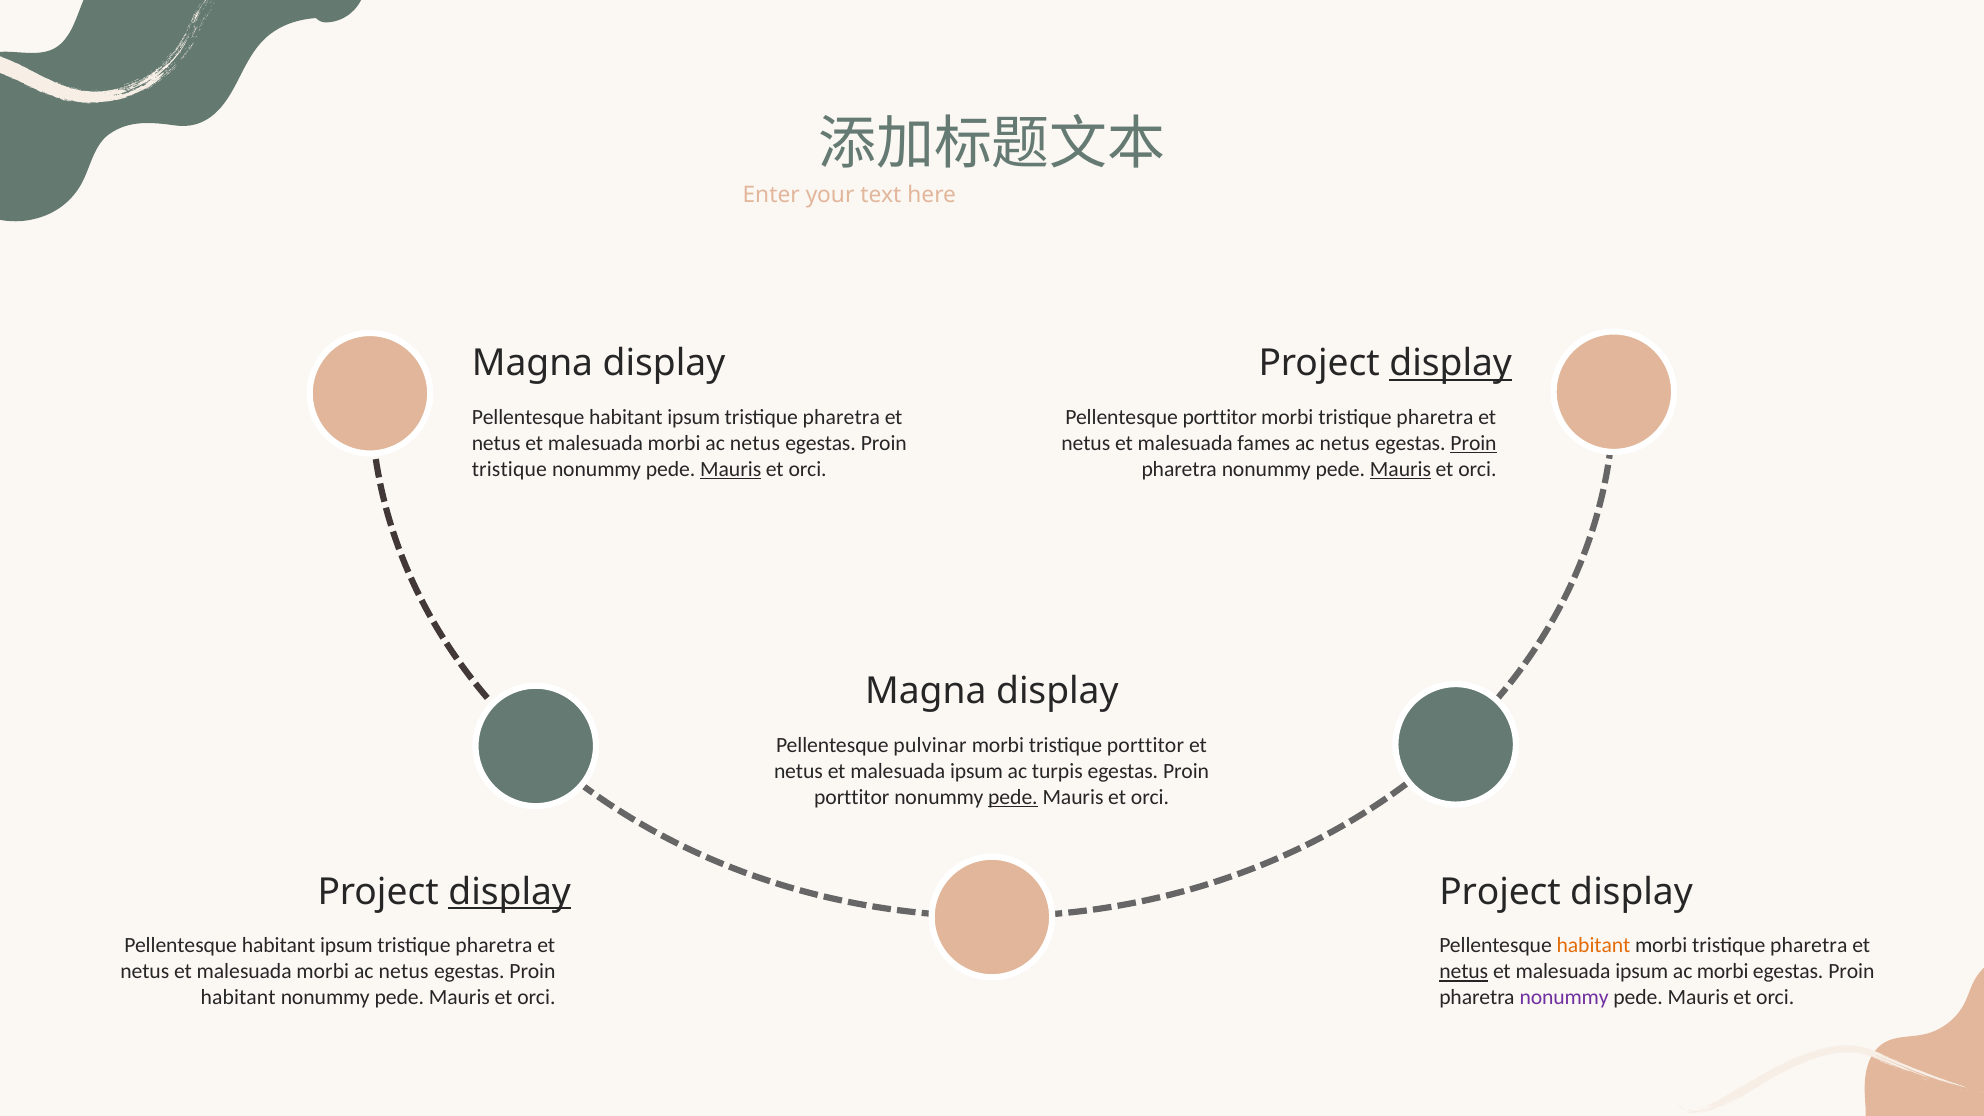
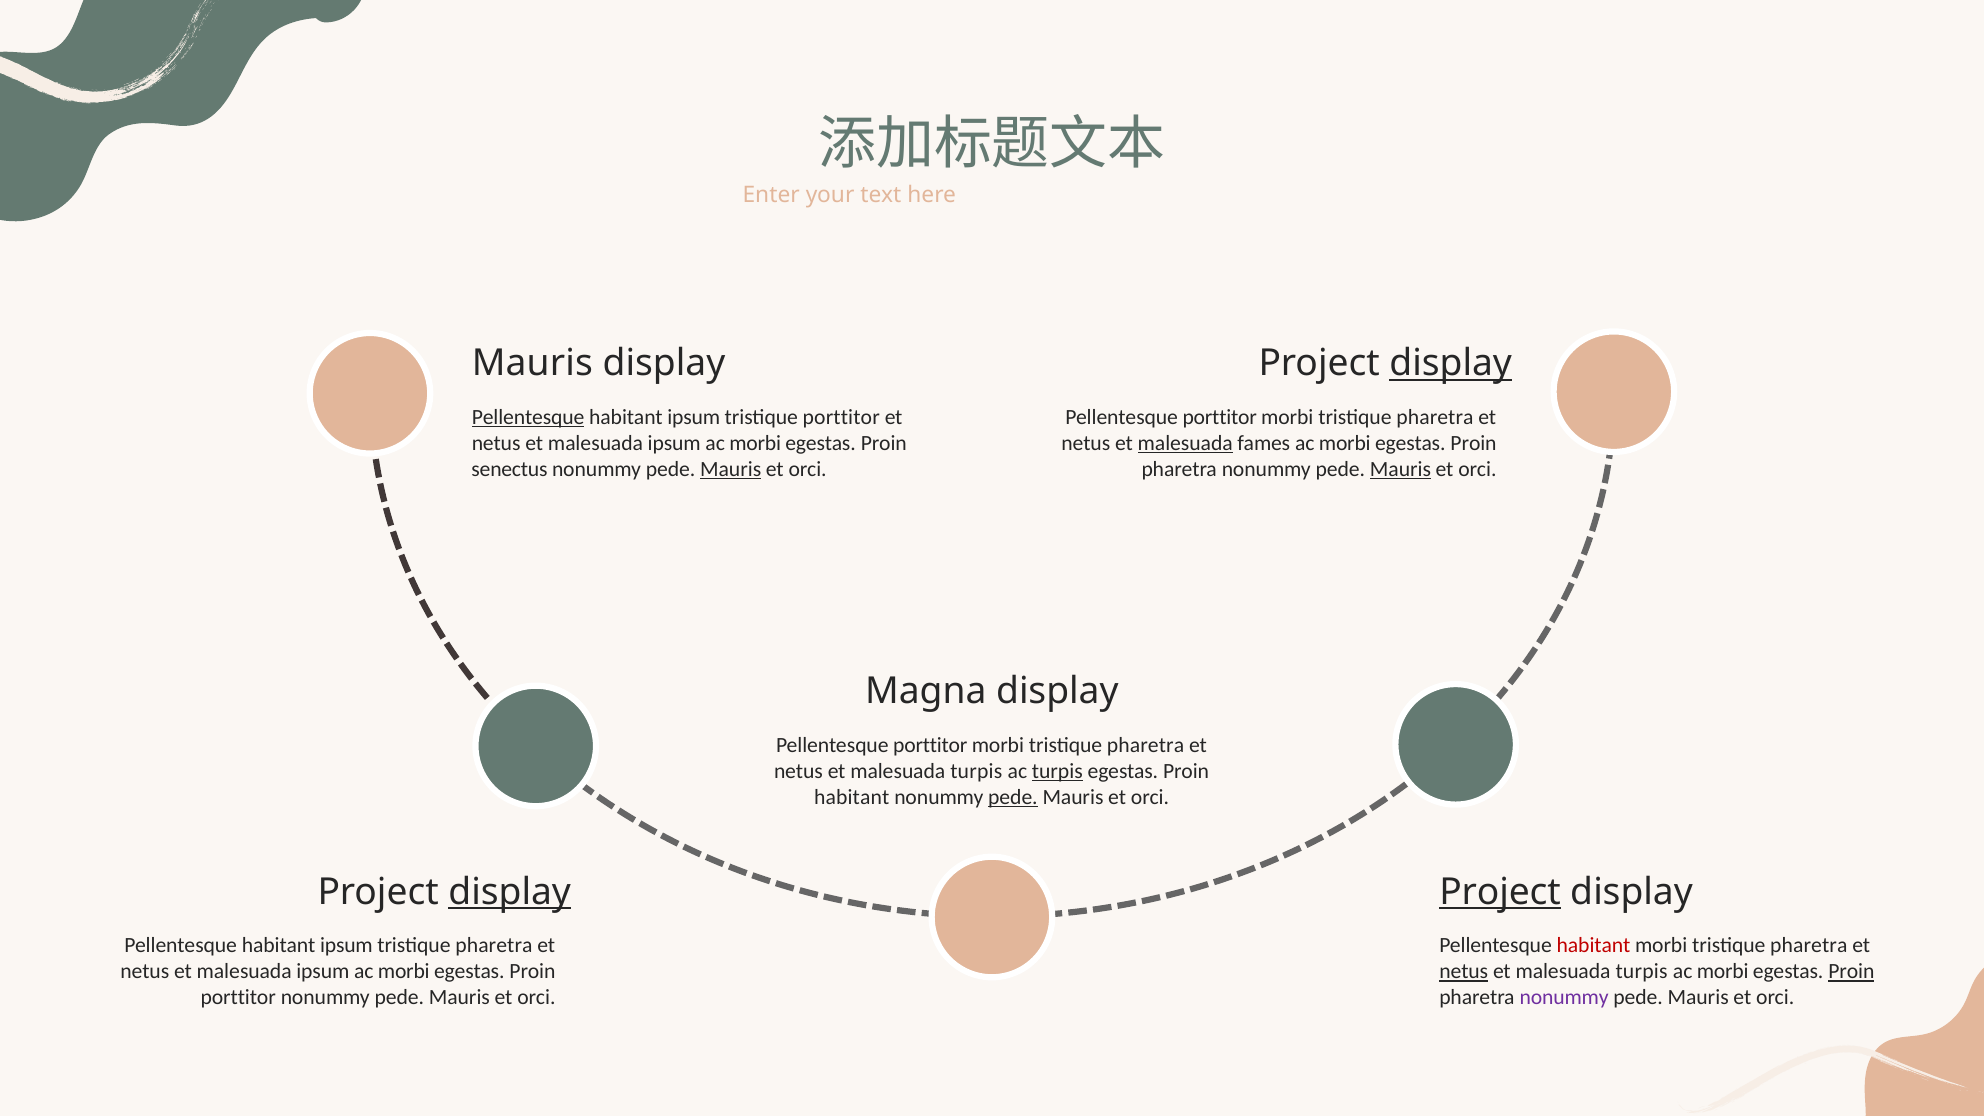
Magna at (532, 364): Magna -> Mauris
Pellentesque at (528, 417) underline: none -> present
pharetra at (841, 417): pharetra -> porttitor
morbi at (674, 443): morbi -> ipsum
netus at (755, 443): netus -> morbi
malesuada at (1185, 443) underline: none -> present
fames ac netus: netus -> morbi
Proin at (1474, 443) underline: present -> none
tristique at (509, 469): tristique -> senectus
pulvinar at (930, 745): pulvinar -> porttitor
porttitor at (1146, 745): porttitor -> pharetra
ipsum at (976, 771): ipsum -> turpis
turpis at (1057, 771) underline: none -> present
porttitor at (852, 797): porttitor -> habitant
Project at (1500, 892) underline: none -> present
habitant at (1593, 946) colour: orange -> red
morbi at (323, 972): morbi -> ipsum
netus at (404, 972): netus -> morbi
ipsum at (1642, 972): ipsum -> turpis
Proin at (1851, 972) underline: none -> present
habitant at (238, 998): habitant -> porttitor
